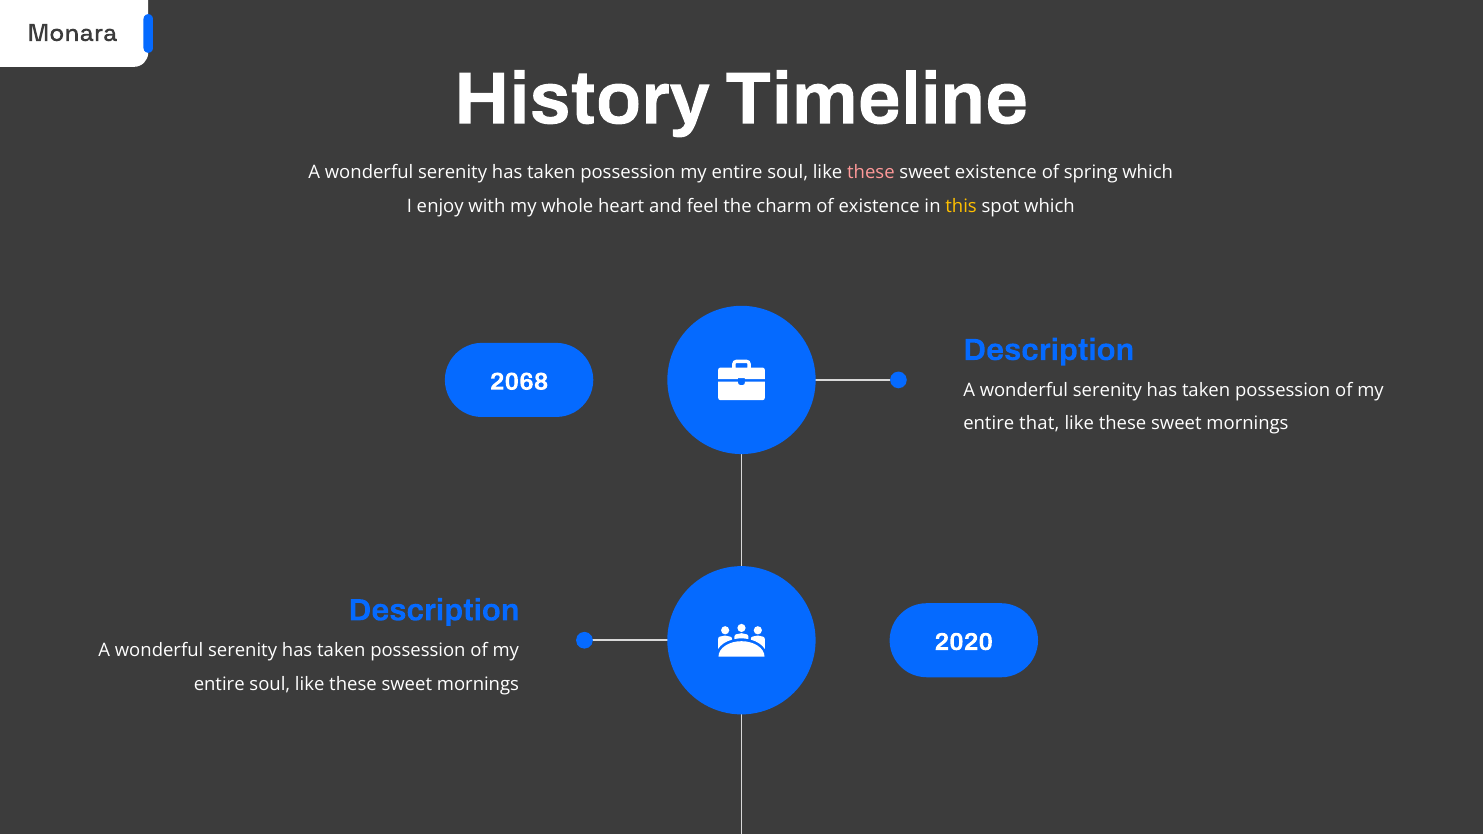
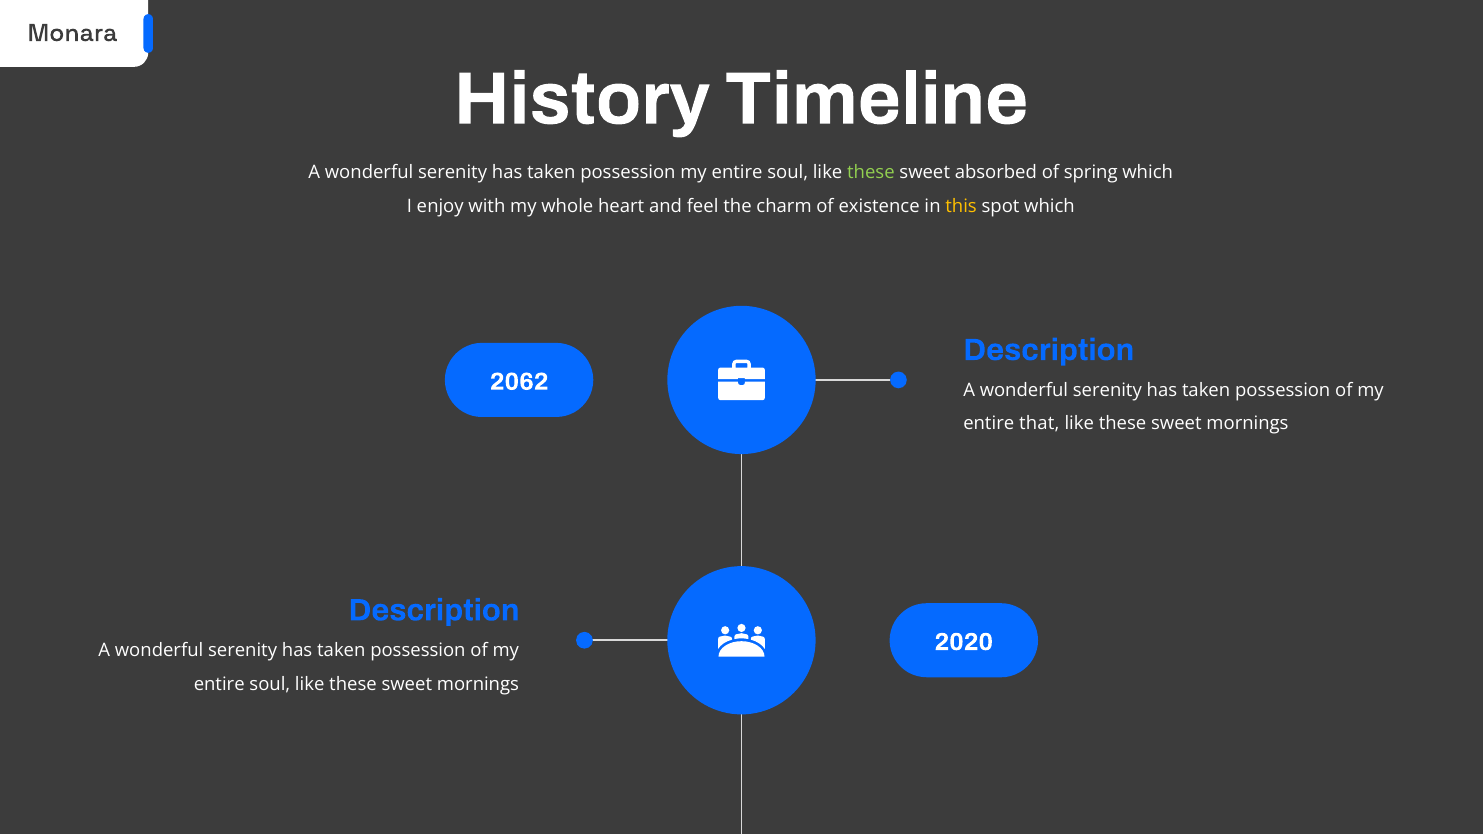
these at (871, 173) colour: pink -> light green
sweet existence: existence -> absorbed
2068: 2068 -> 2062
